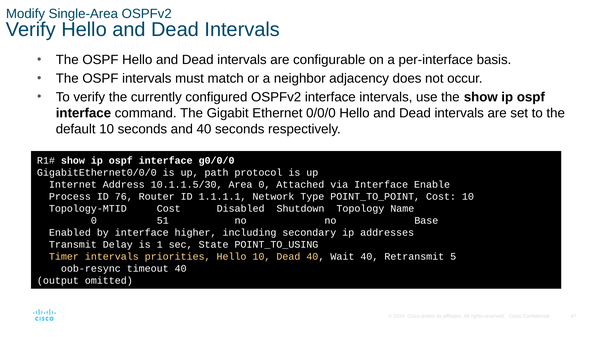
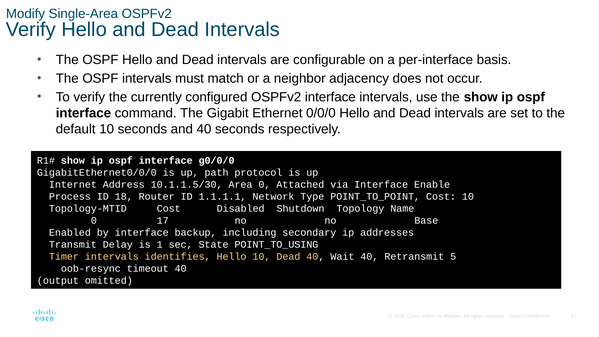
76: 76 -> 18
51: 51 -> 17
higher: higher -> backup
priorities: priorities -> identifies
